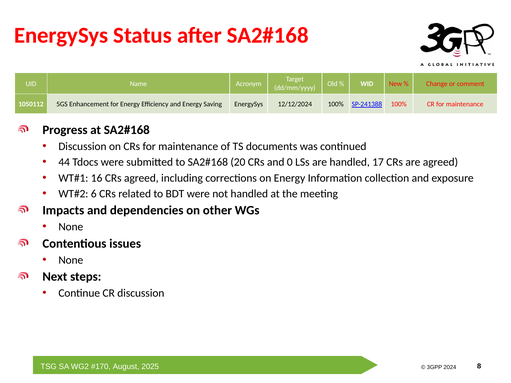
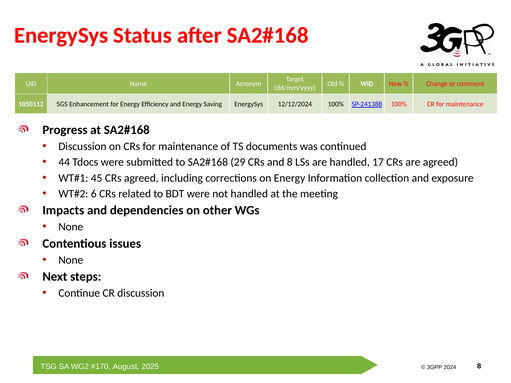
20: 20 -> 29
and 0: 0 -> 8
16: 16 -> 45
